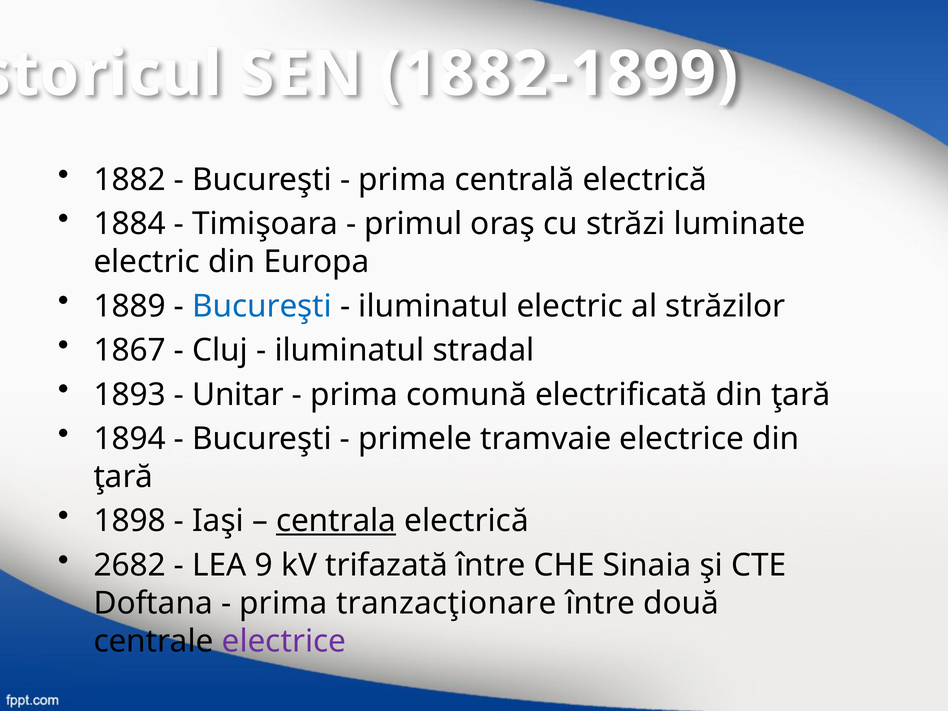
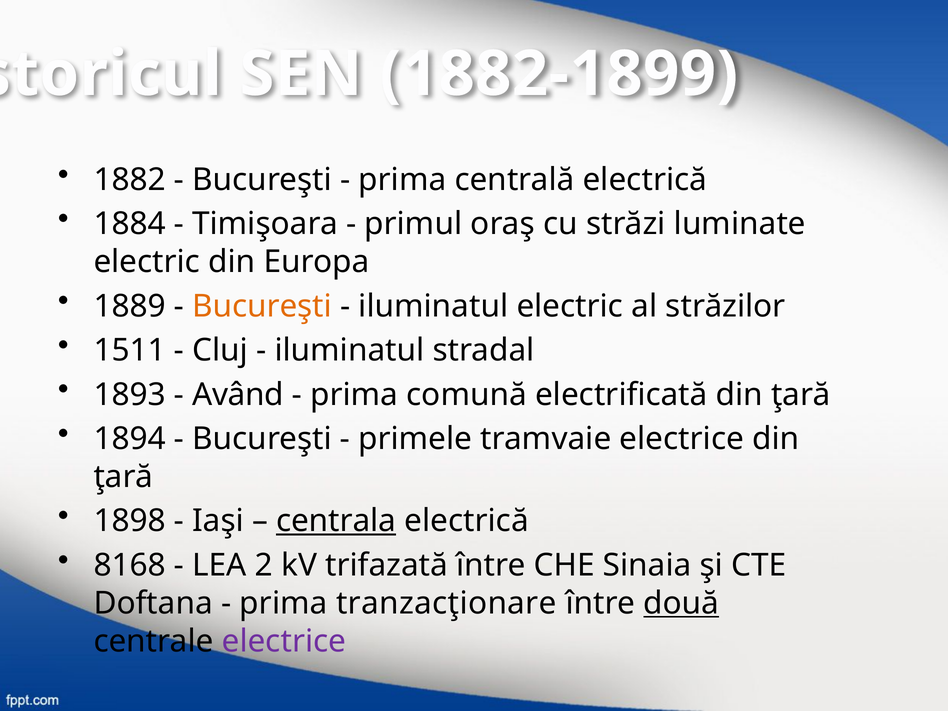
Bucureşti at (262, 306) colour: blue -> orange
1867: 1867 -> 1511
Unitar: Unitar -> Având
2682: 2682 -> 8168
9: 9 -> 2
două underline: none -> present
